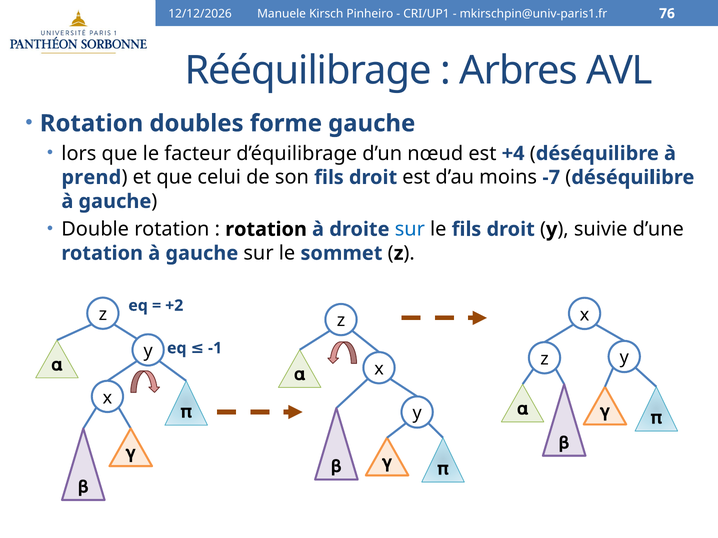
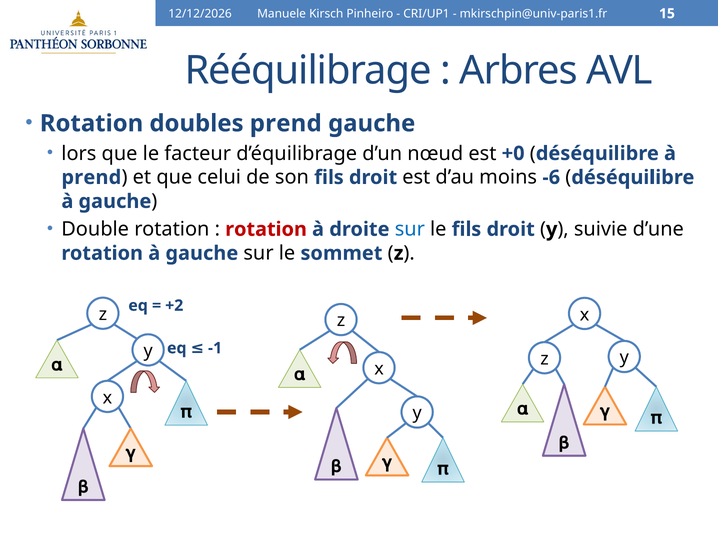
76: 76 -> 15
doubles forme: forme -> prend
+4: +4 -> +0
-7: -7 -> -6
rotation at (266, 230) colour: black -> red
